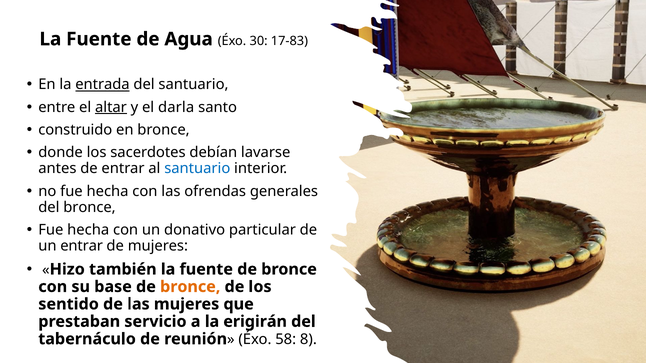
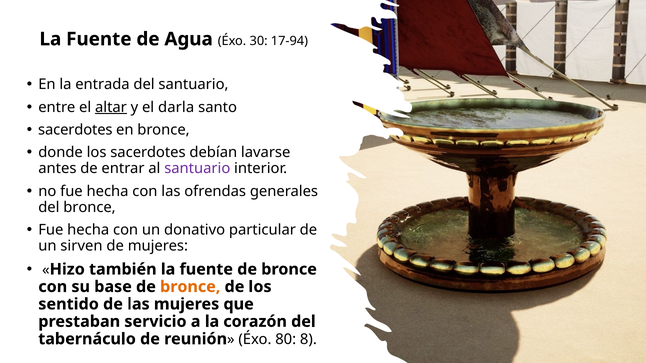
17-83: 17-83 -> 17-94
entrada underline: present -> none
construido at (75, 130): construido -> sacerdotes
santuario at (197, 169) colour: blue -> purple
un entrar: entrar -> sirven
erigirán: erigirán -> corazón
58: 58 -> 80
